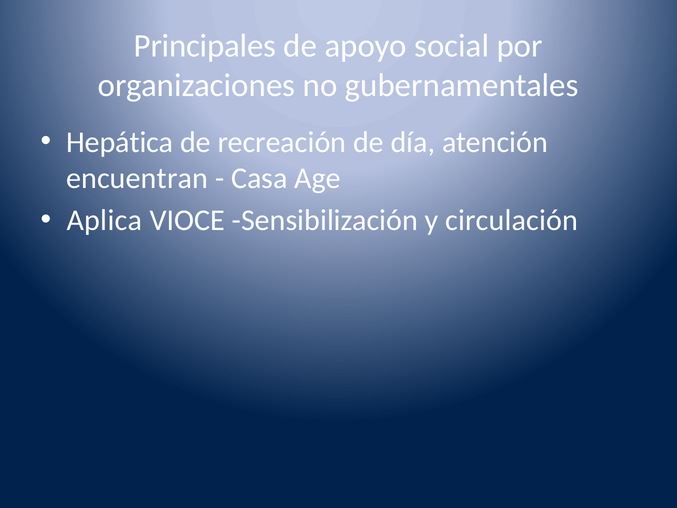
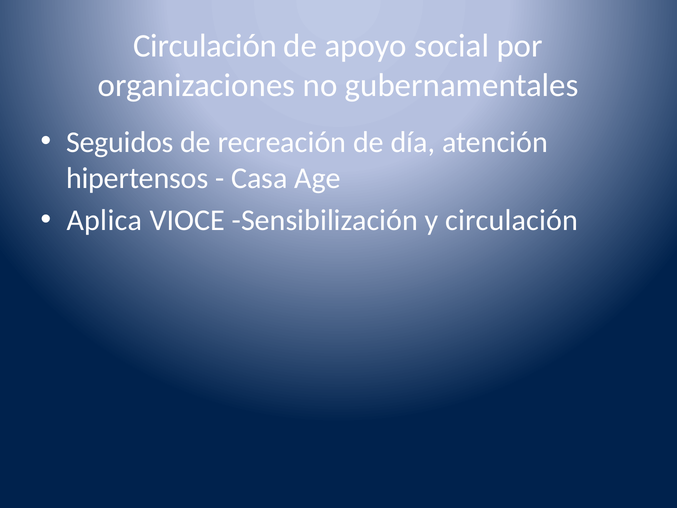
Principales at (205, 46): Principales -> Circulación
Hepática: Hepática -> Seguidos
encuentran: encuentran -> hipertensos
